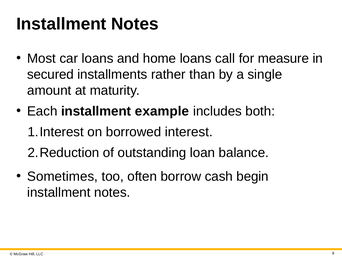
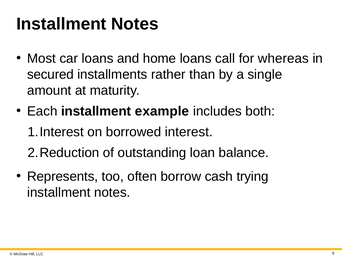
measure: measure -> whereas
Sometimes: Sometimes -> Represents
begin: begin -> trying
